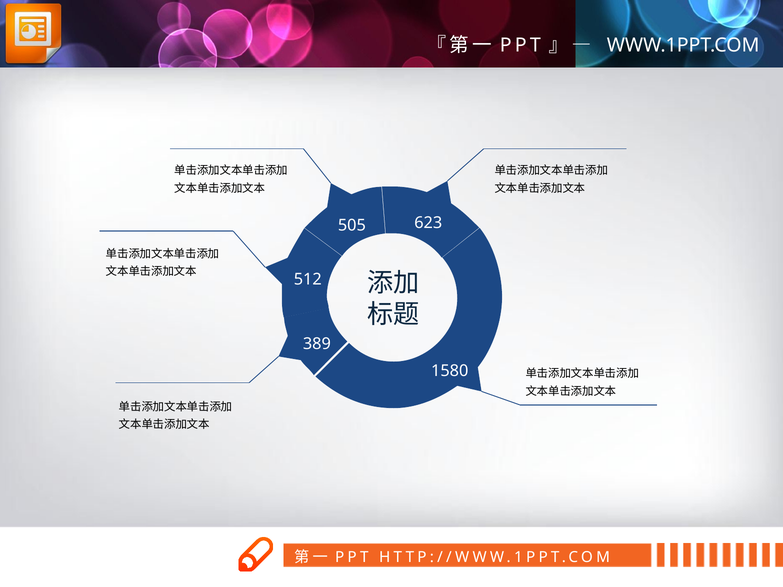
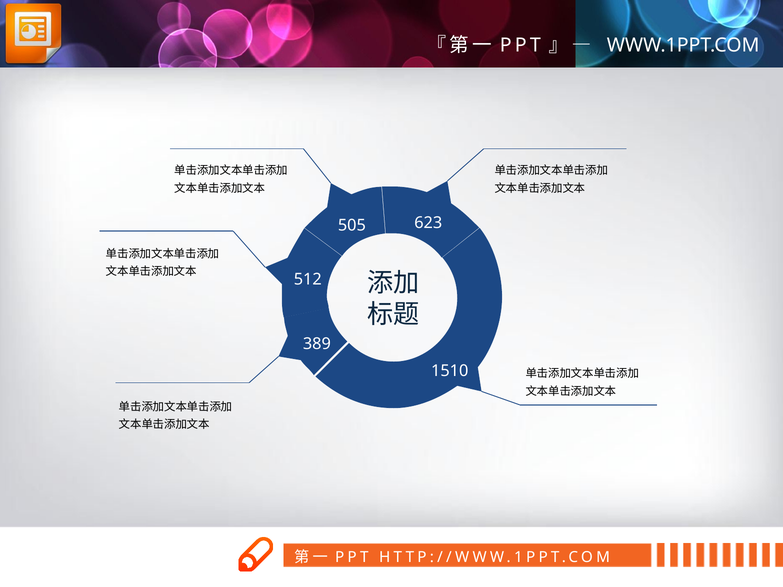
1580: 1580 -> 1510
